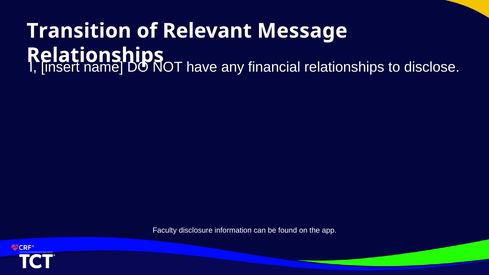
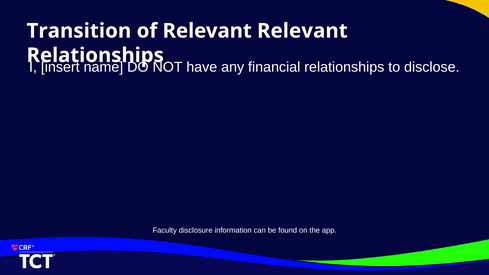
Relevant Message: Message -> Relevant
